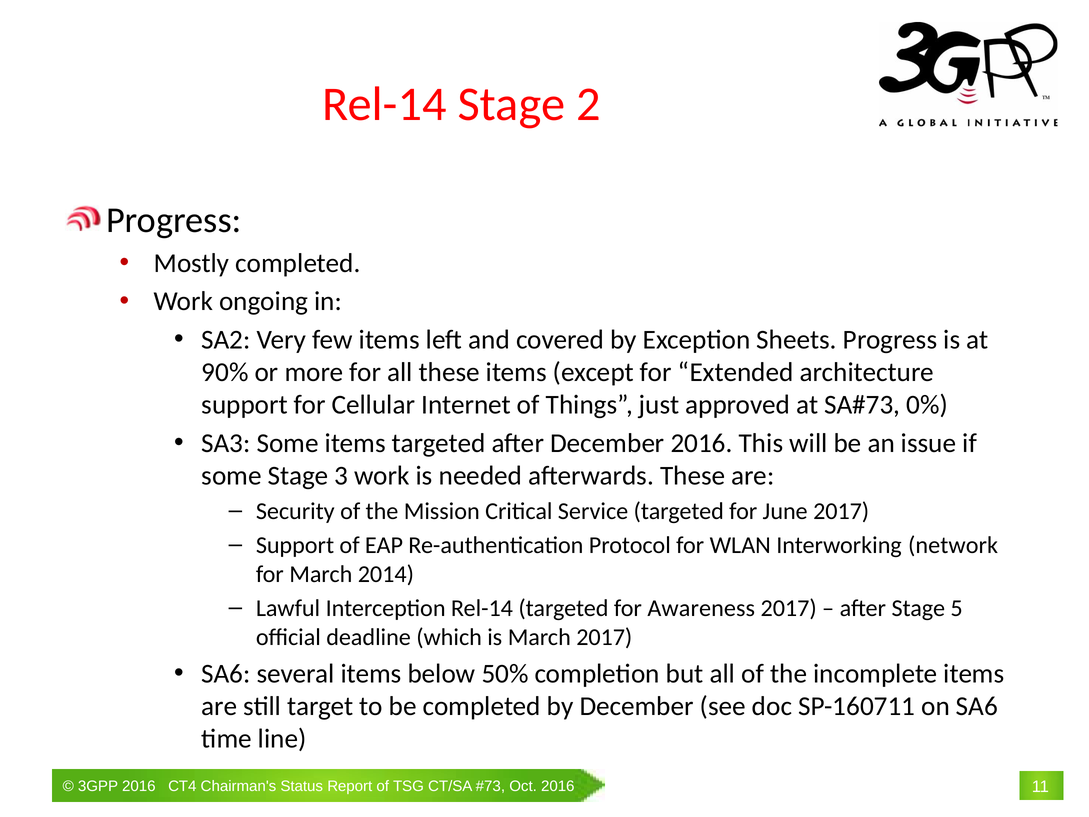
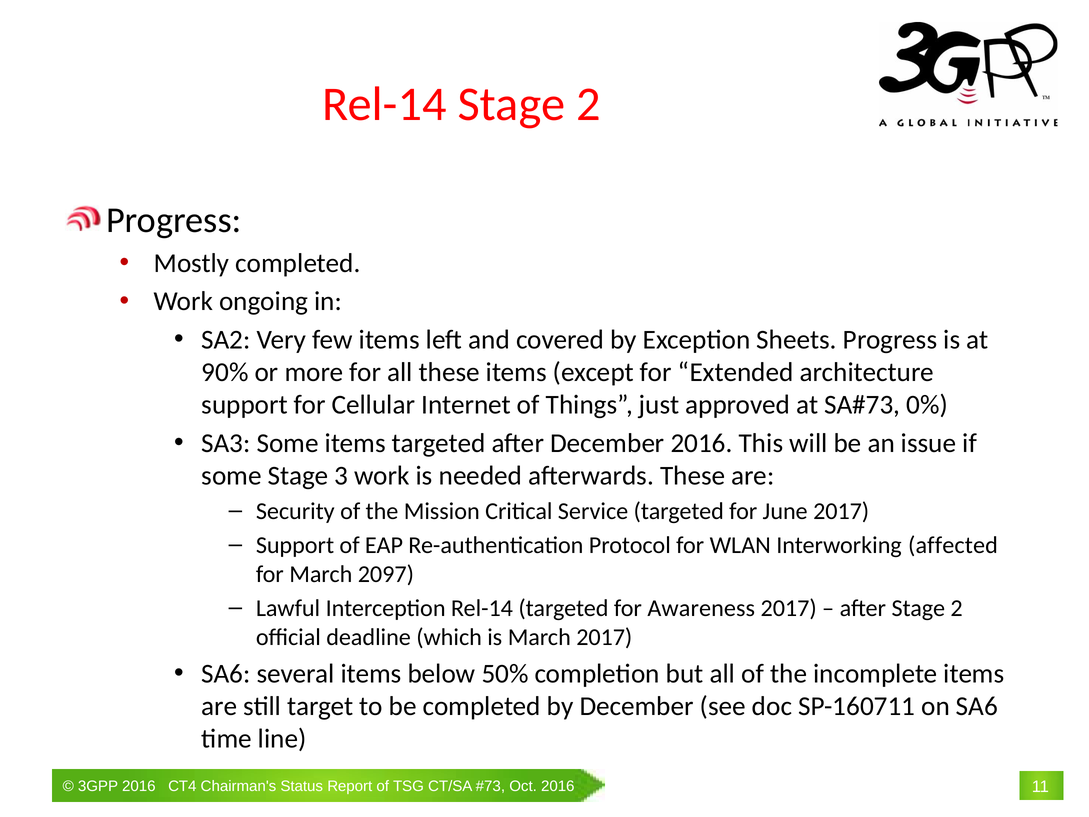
network: network -> affected
2014: 2014 -> 2097
after Stage 5: 5 -> 2
